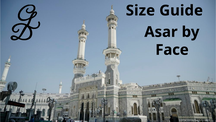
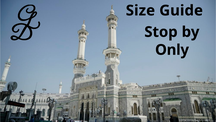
Asar: Asar -> Stop
Face: Face -> Only
